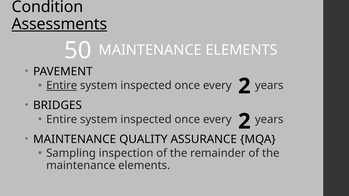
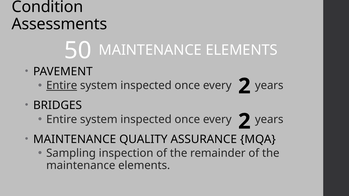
Assessments underline: present -> none
